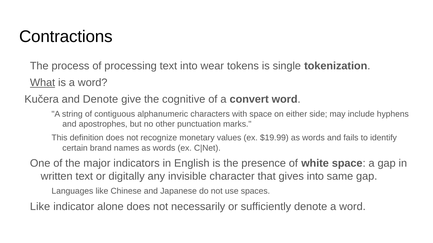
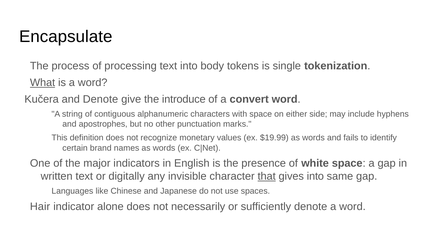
Contractions: Contractions -> Encapsulate
wear: wear -> body
cognitive: cognitive -> introduce
that underline: none -> present
Like at (40, 207): Like -> Hair
